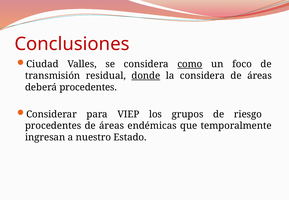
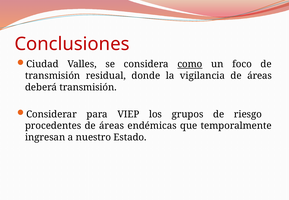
donde underline: present -> none
la considera: considera -> vigilancia
deberá procedentes: procedentes -> transmisión
